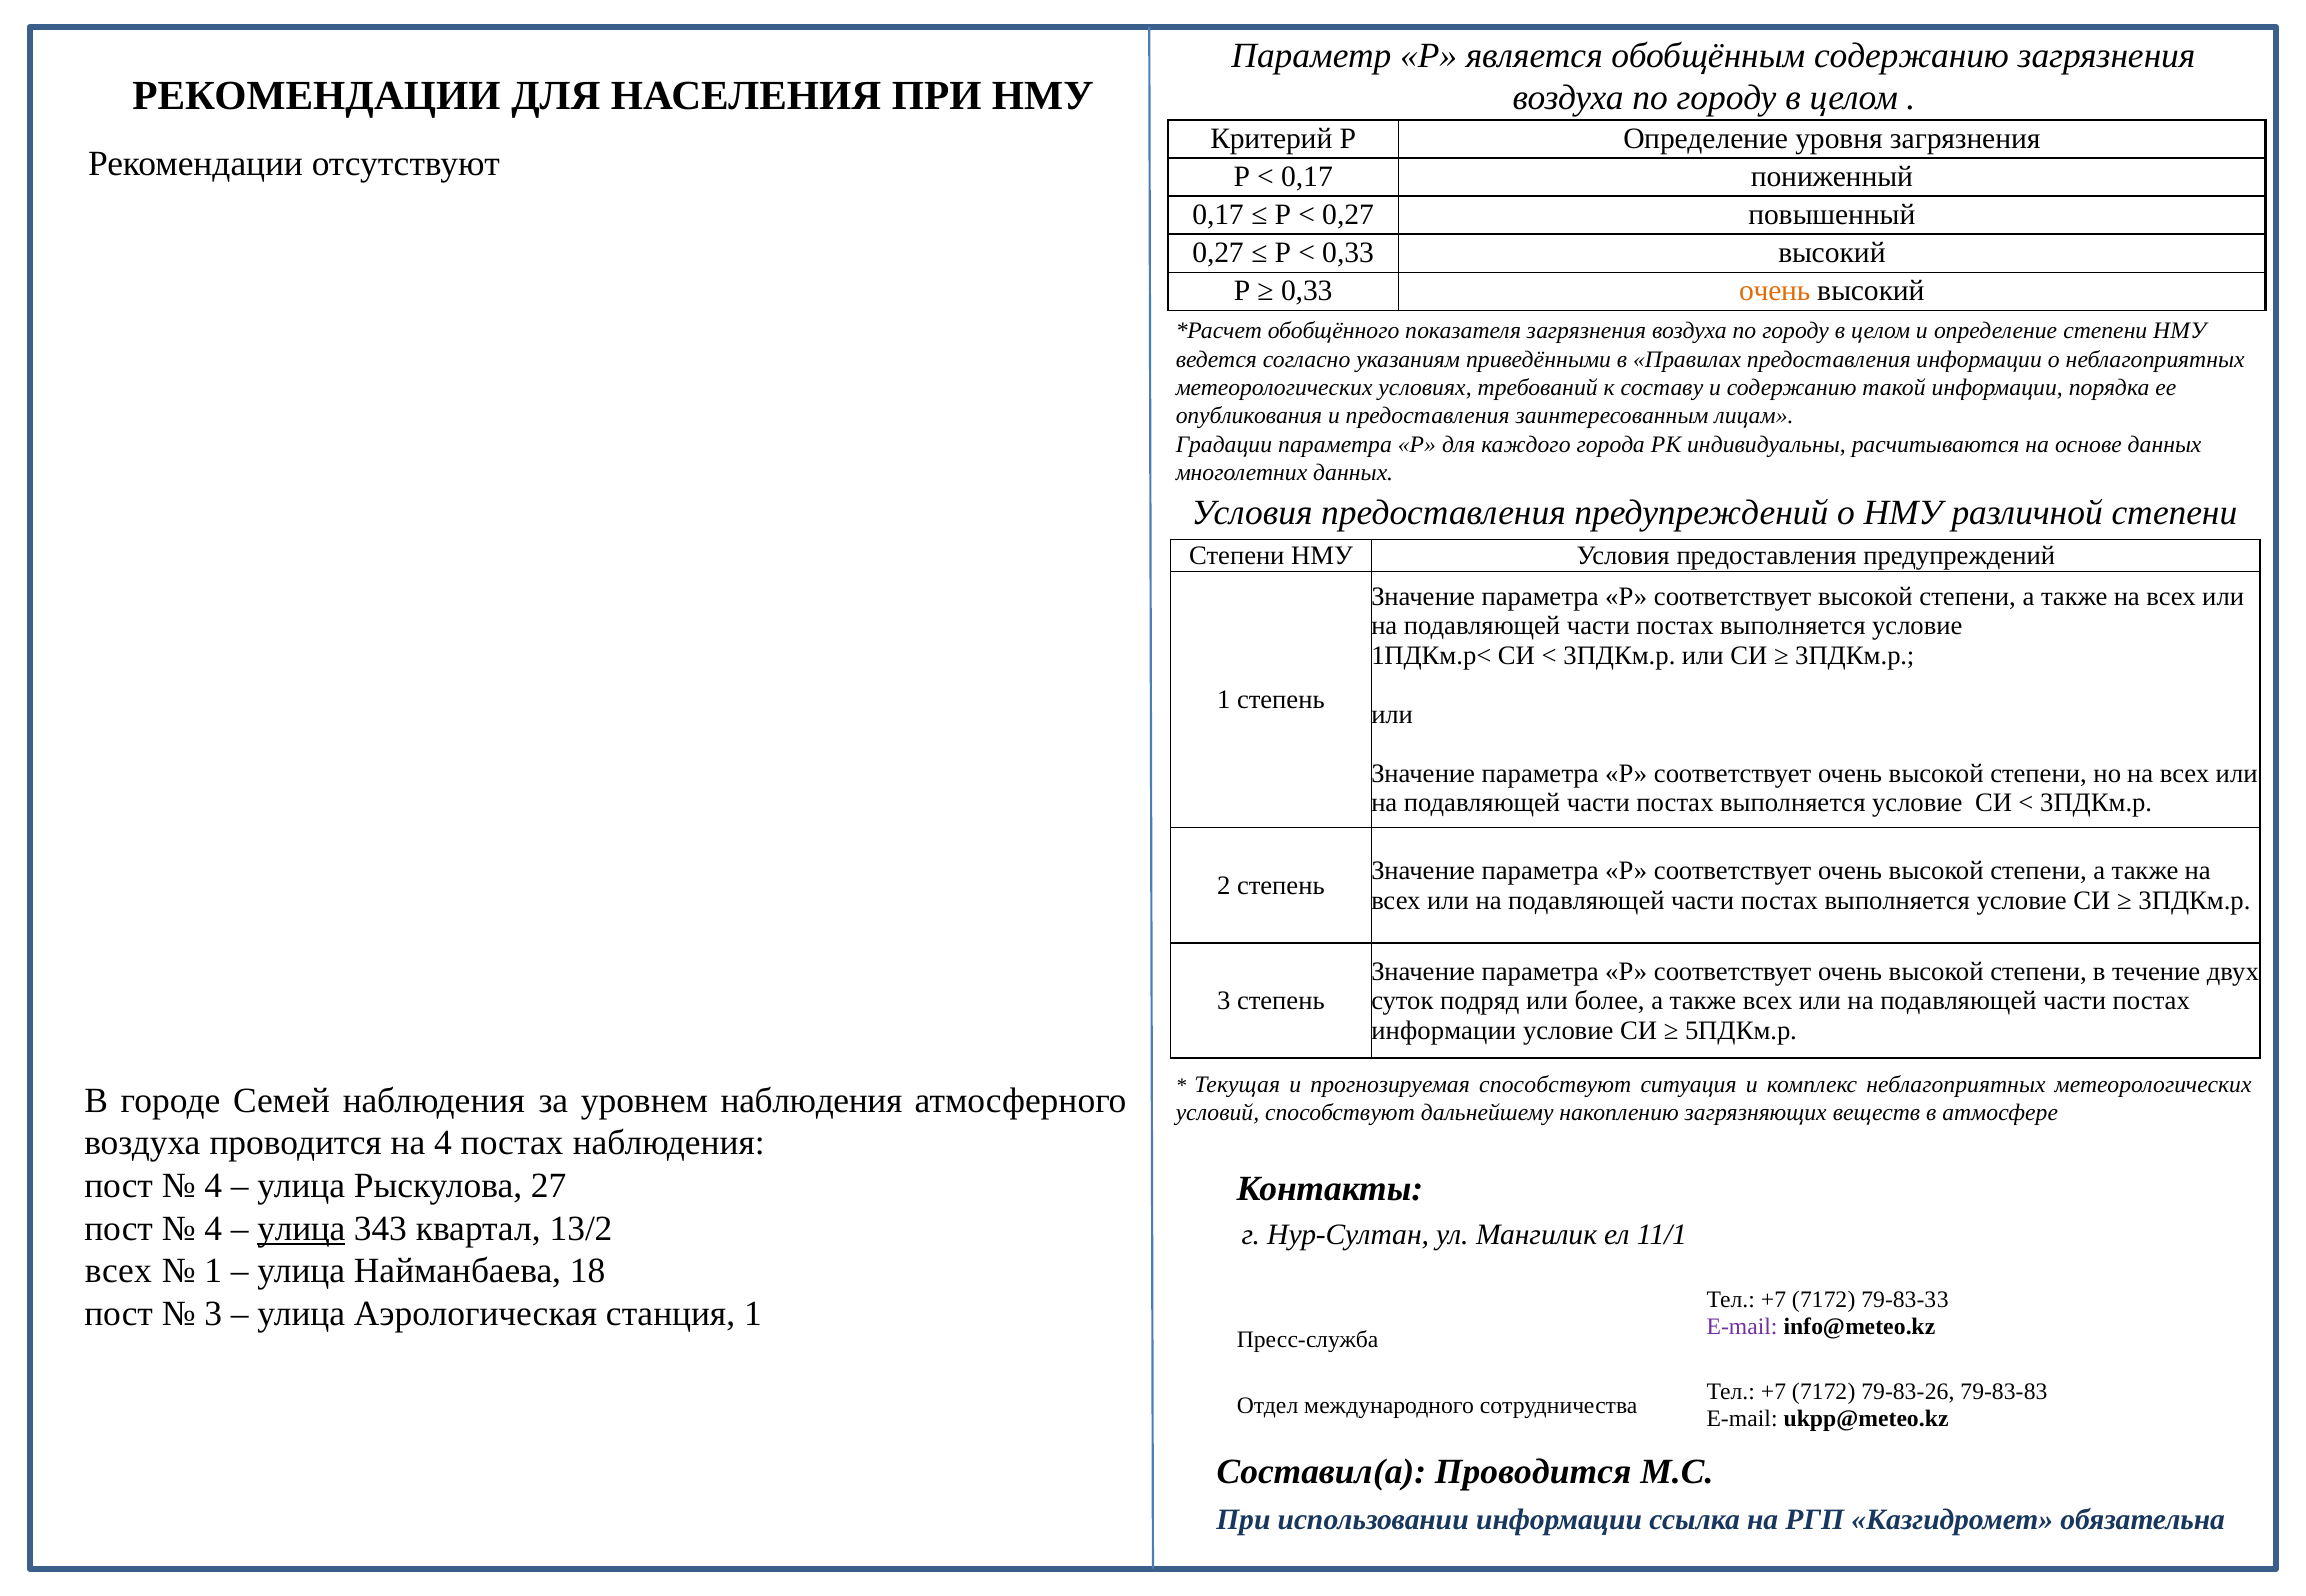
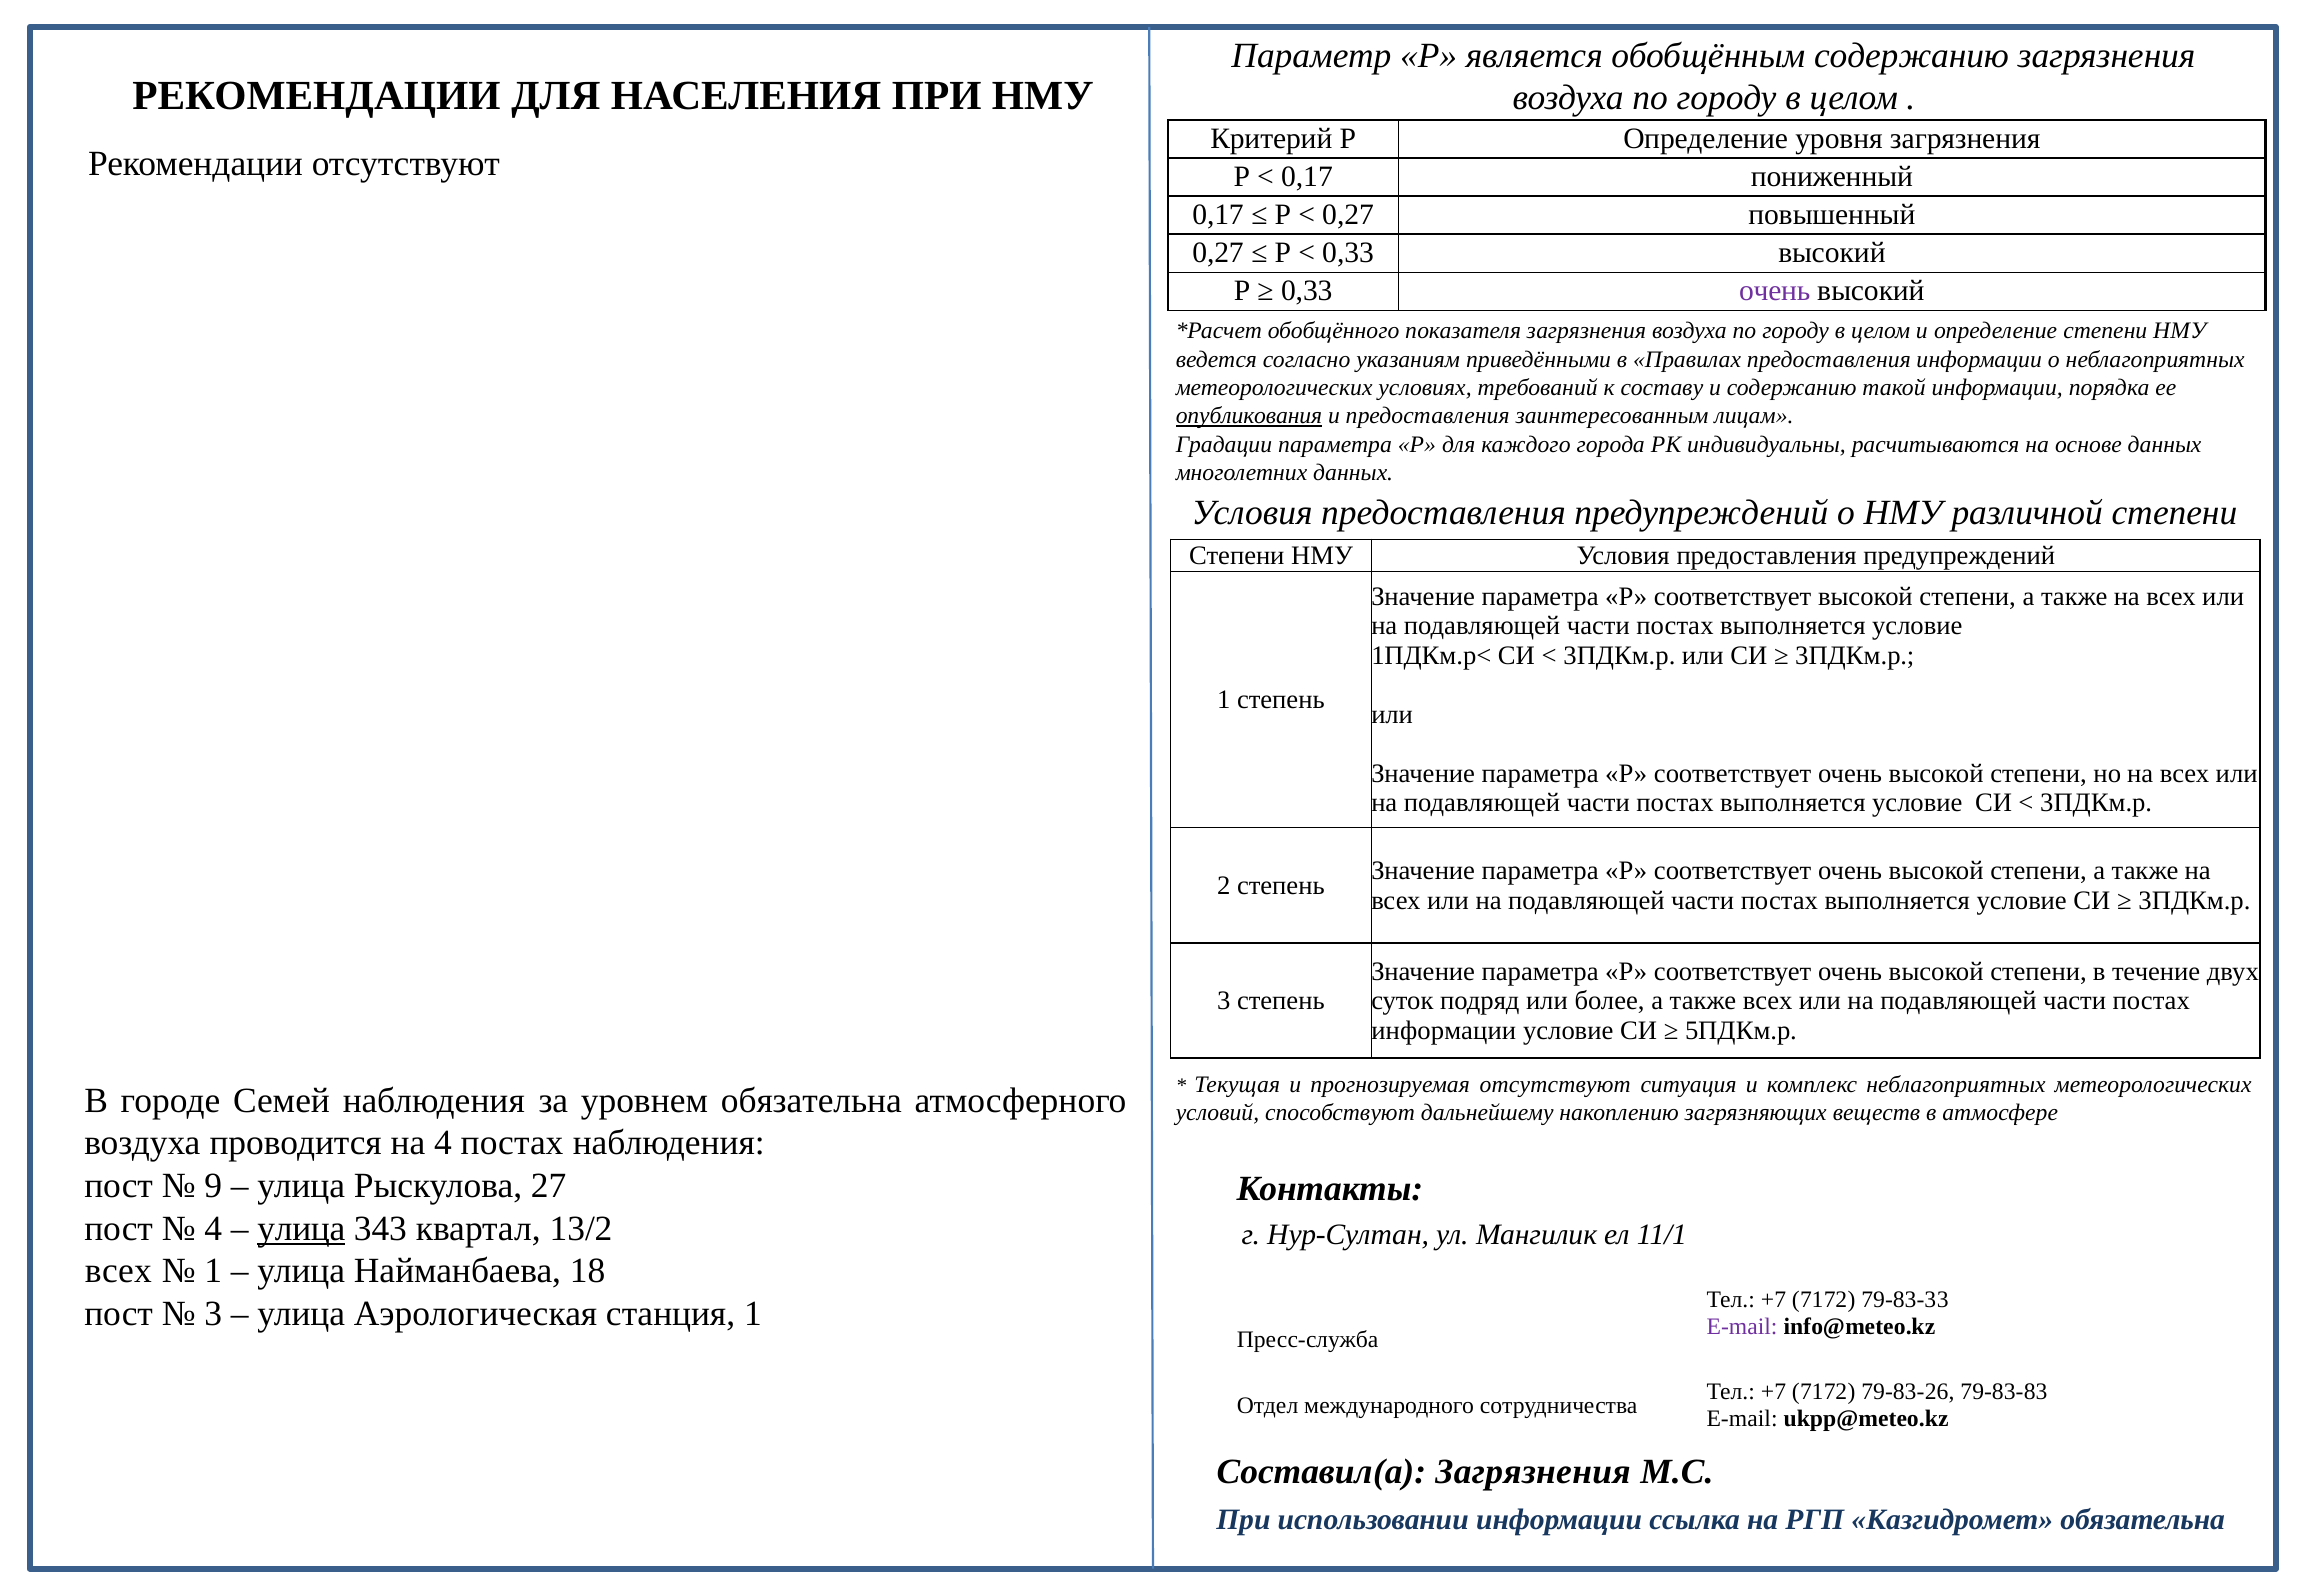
очень at (1775, 291) colour: orange -> purple
опубликования underline: none -> present
прогнозируемая способствуют: способствуют -> отсутствуют
уровнем наблюдения: наблюдения -> обязательна
4 at (213, 1186): 4 -> 9
Составил(а Проводится: Проводится -> Загрязнения
